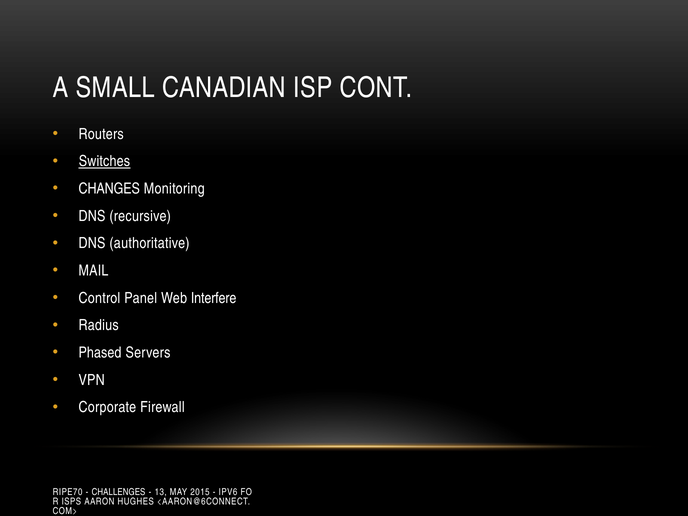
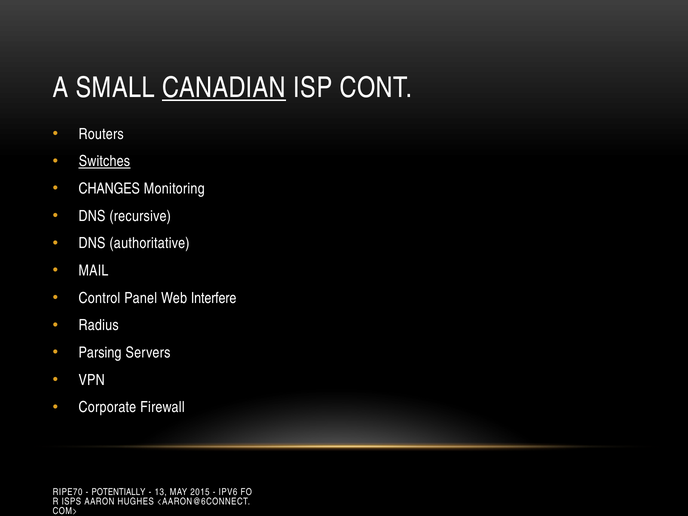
CANADIAN underline: none -> present
Phased: Phased -> Parsing
CHALLENGES: CHALLENGES -> POTENTIALLY
